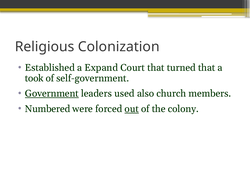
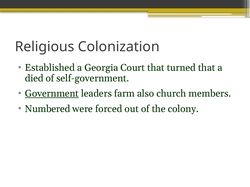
Expand: Expand -> Georgia
took: took -> died
used: used -> farm
out underline: present -> none
